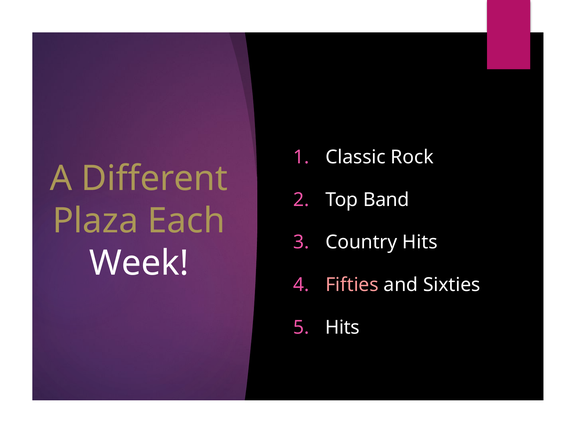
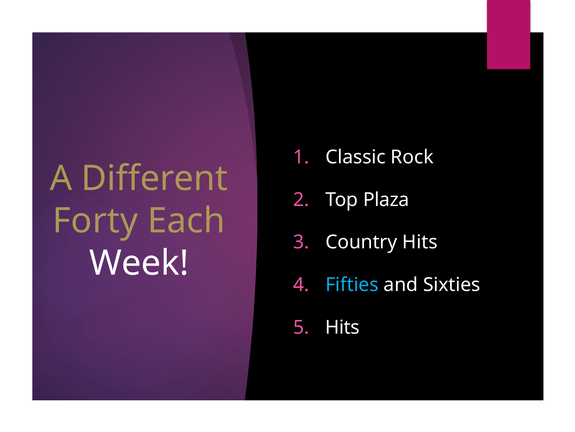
Band: Band -> Plaza
Plaza: Plaza -> Forty
Fifties colour: pink -> light blue
